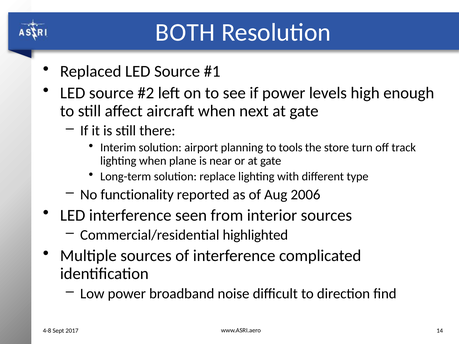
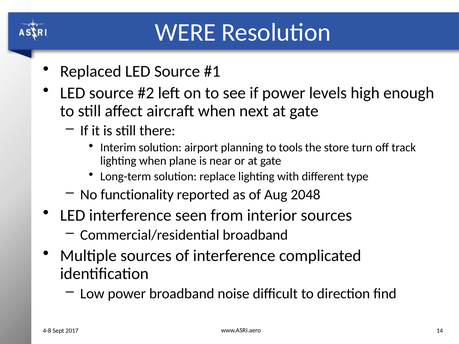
BOTH: BOTH -> WERE
2006: 2006 -> 2048
Commercial/residential highlighted: highlighted -> broadband
